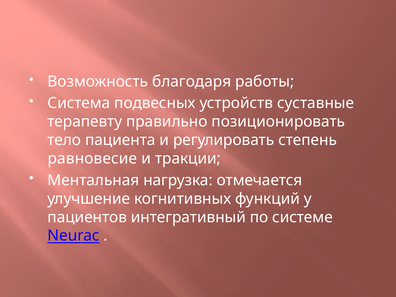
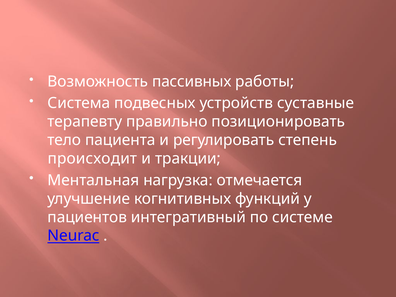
благодаря: благодаря -> пассивных
равновесие: равновесие -> происходит
